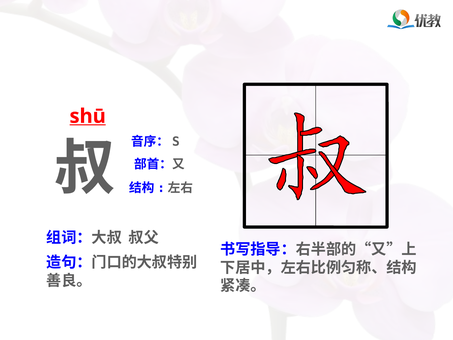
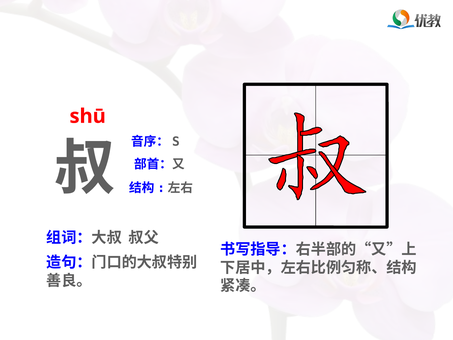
shū underline: present -> none
